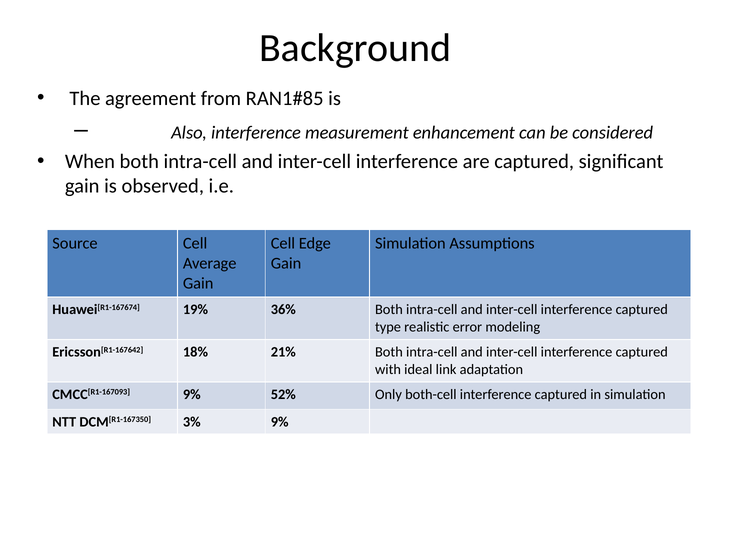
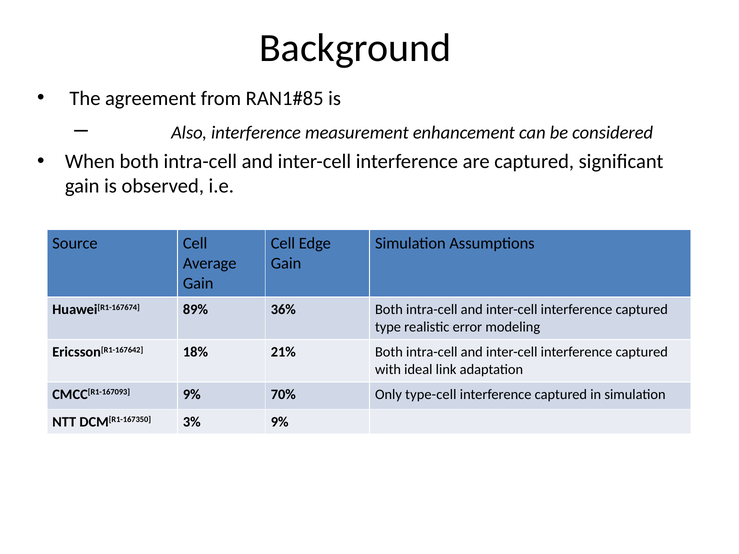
19%: 19% -> 89%
52%: 52% -> 70%
both-cell: both-cell -> type-cell
